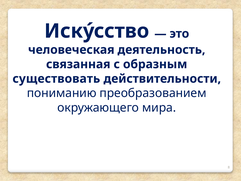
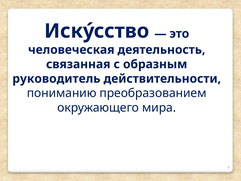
существовать: существовать -> руководитель
